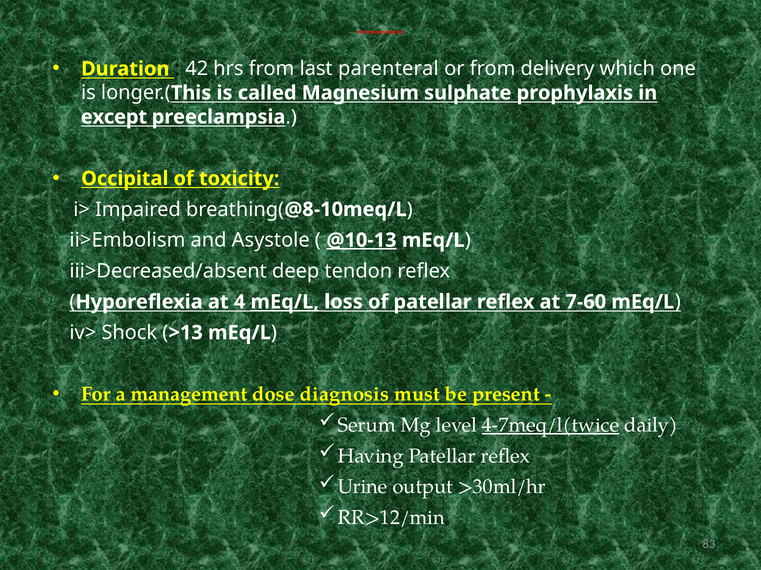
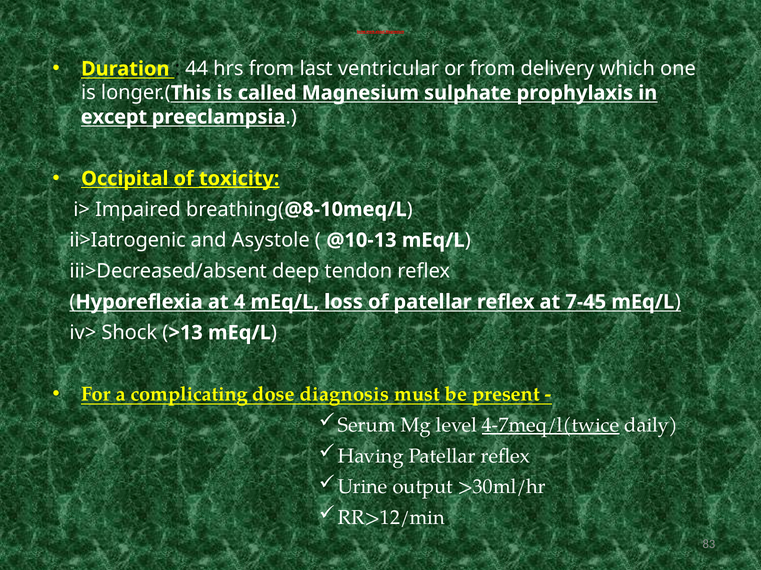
42: 42 -> 44
parenteral: parenteral -> ventricular
toxicity underline: none -> present
ii>Embolism: ii>Embolism -> ii>Iatrogenic
@10-13 underline: present -> none
7-60: 7-60 -> 7-45
management: management -> complicating
